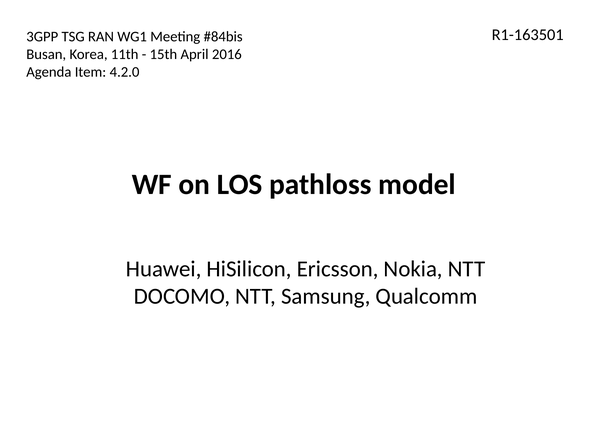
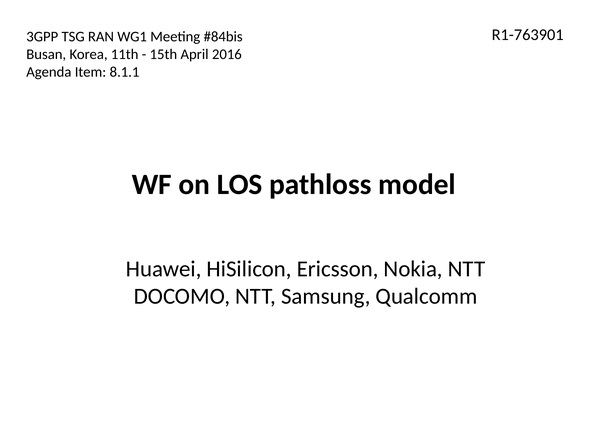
R1-163501: R1-163501 -> R1-763901
4.2.0: 4.2.0 -> 8.1.1
